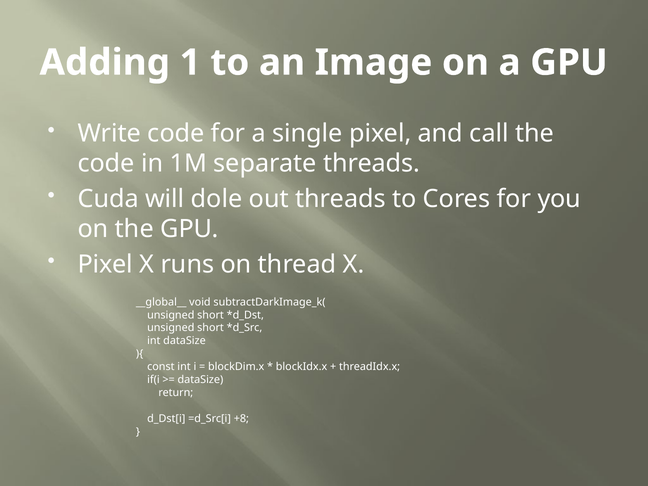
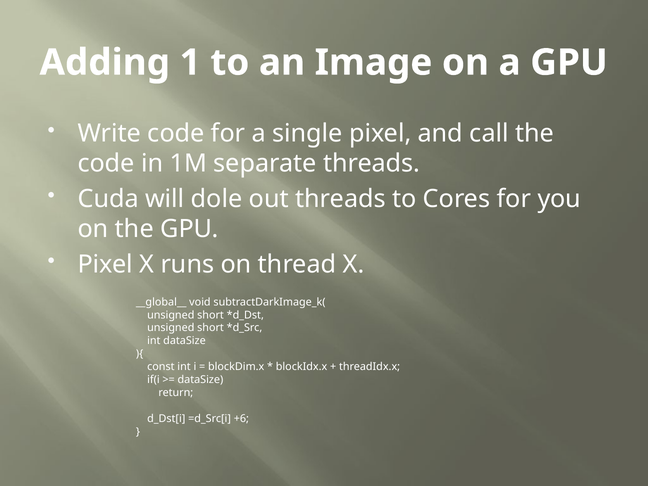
+8: +8 -> +6
